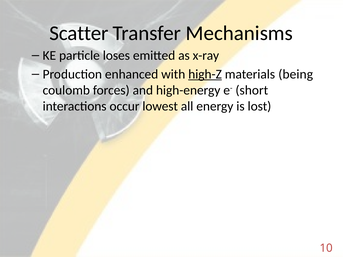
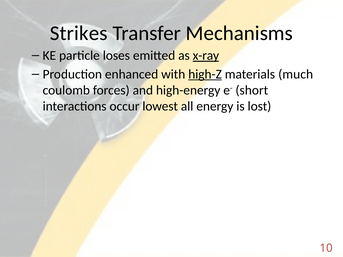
Scatter: Scatter -> Strikes
x-ray underline: none -> present
being: being -> much
